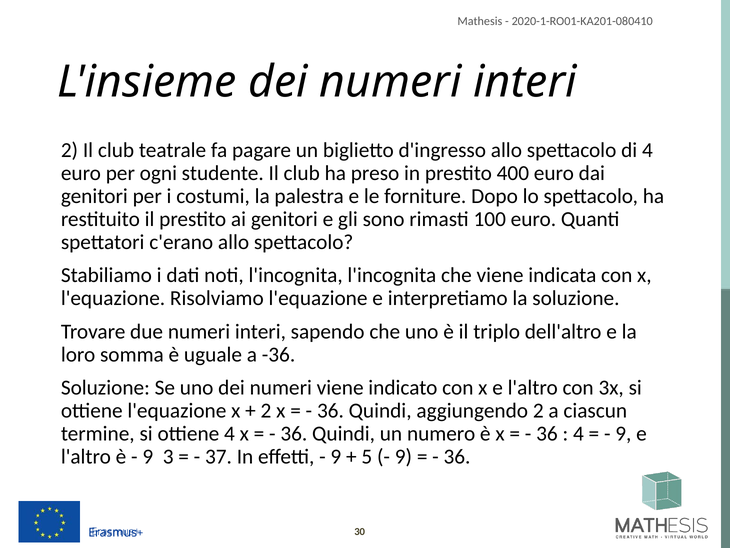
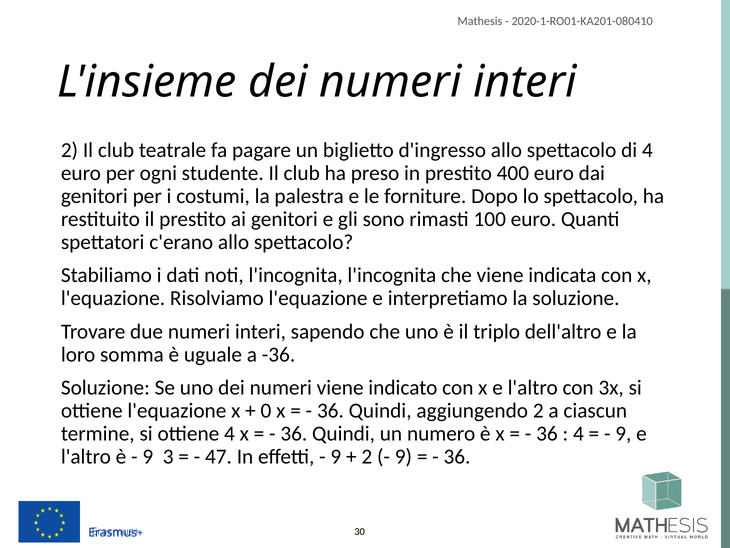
2 at (266, 410): 2 -> 0
37: 37 -> 47
5 at (367, 456): 5 -> 2
